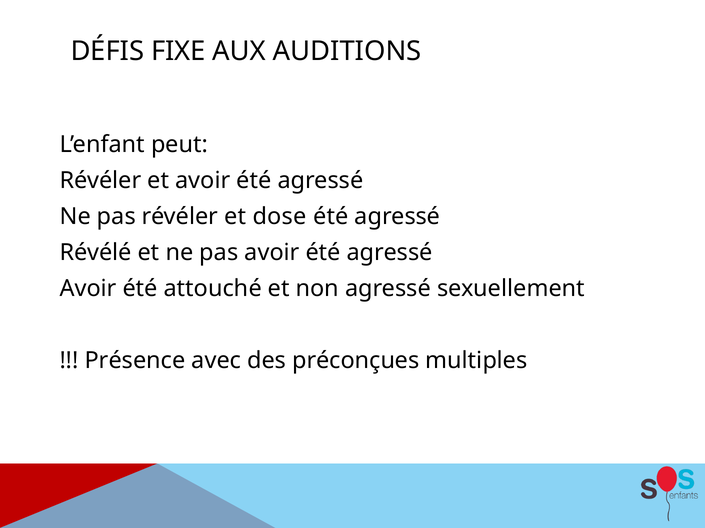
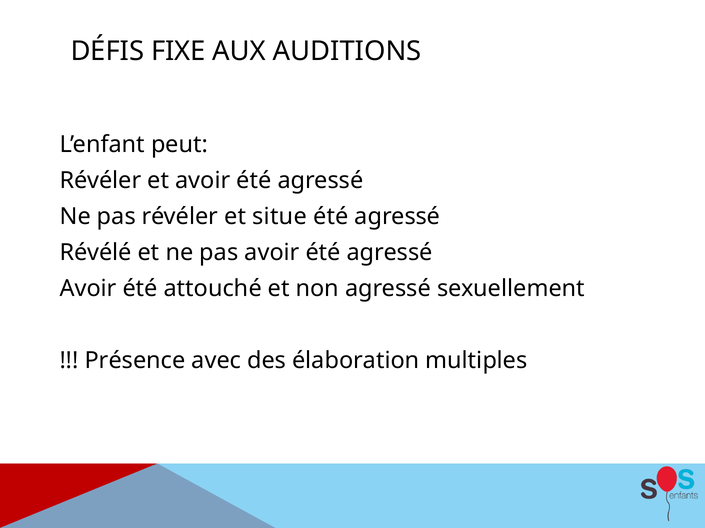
dose: dose -> situe
préconçues: préconçues -> élaboration
